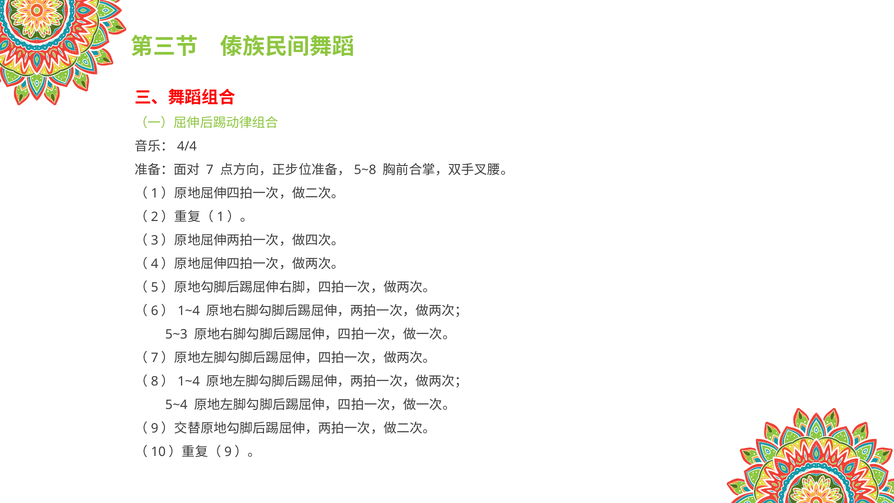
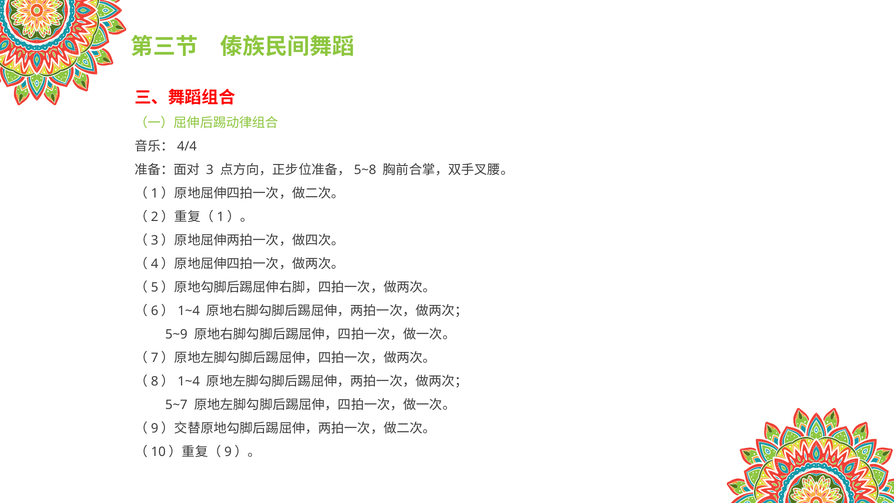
7: 7 -> 3
5~3: 5~3 -> 5~9
5~4: 5~4 -> 5~7
